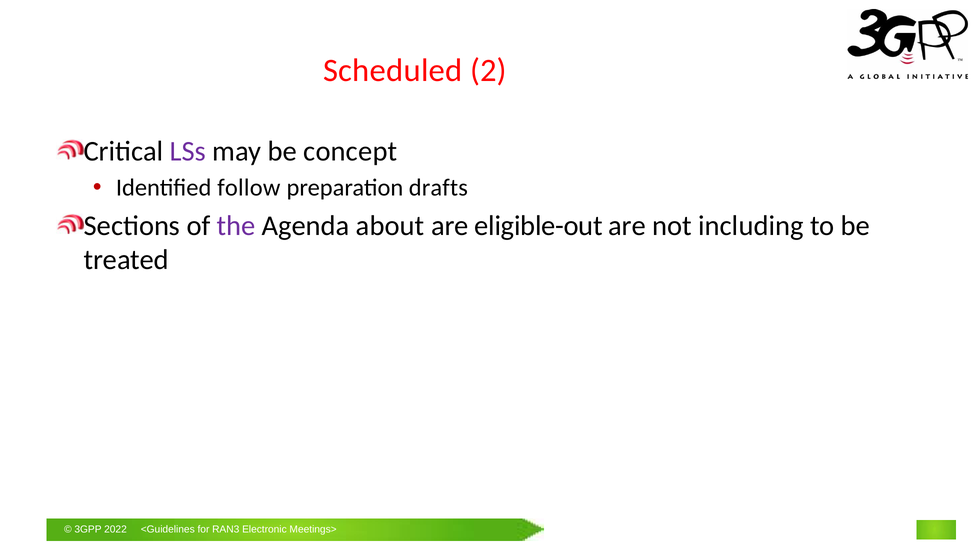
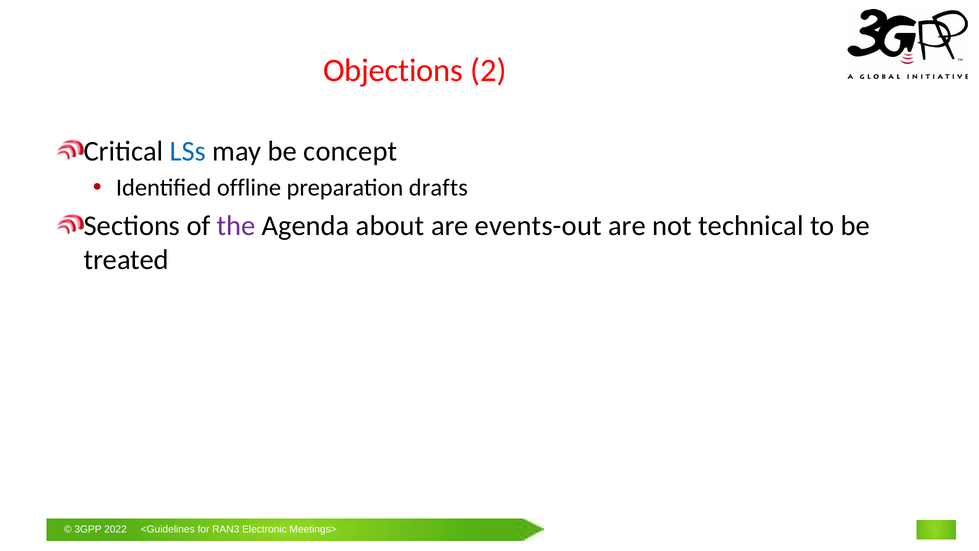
Scheduled: Scheduled -> Objections
LSs colour: purple -> blue
follow: follow -> offline
eligible-out: eligible-out -> events-out
including: including -> technical
